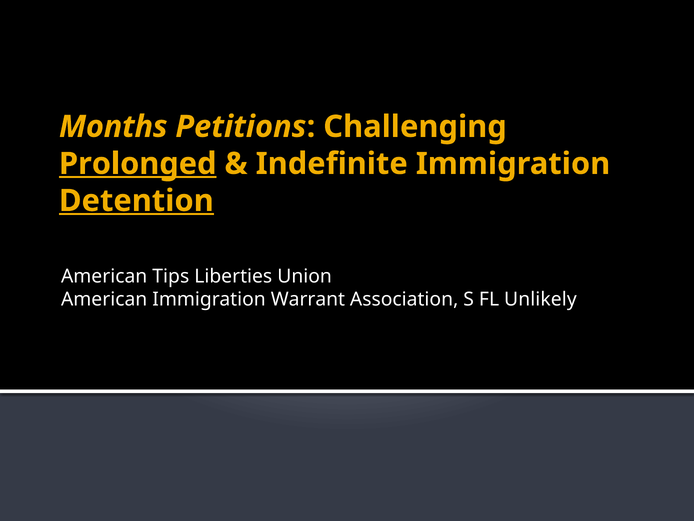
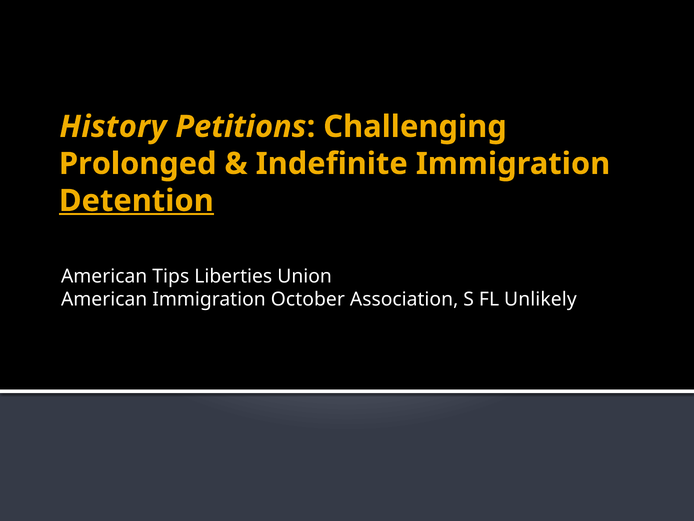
Months: Months -> History
Prolonged underline: present -> none
Warrant: Warrant -> October
